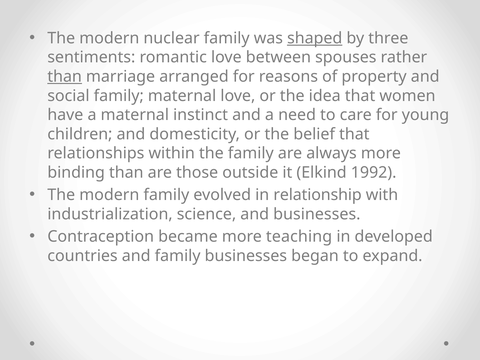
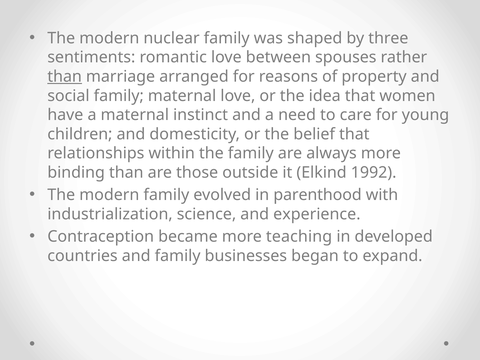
shaped underline: present -> none
relationship: relationship -> parenthood
and businesses: businesses -> experience
